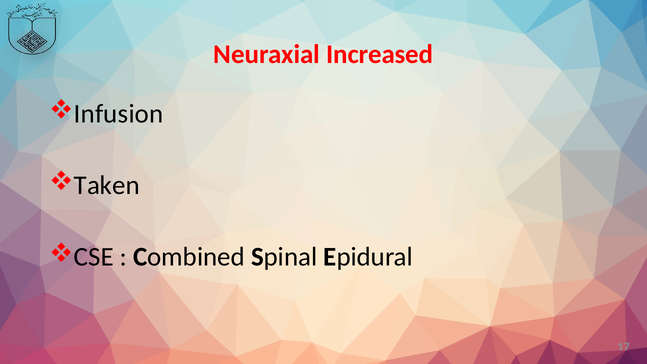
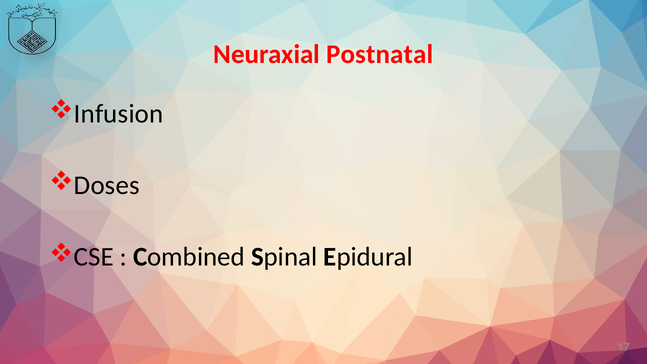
Increased: Increased -> Postnatal
Taken: Taken -> Doses
